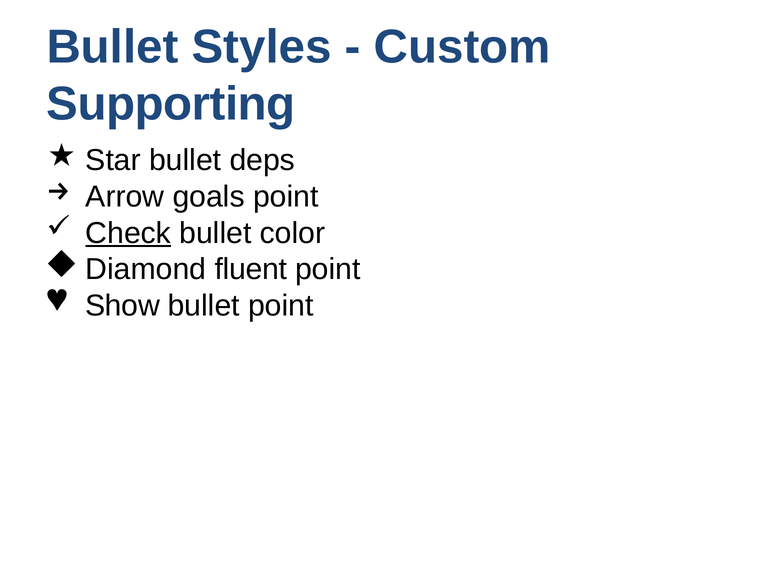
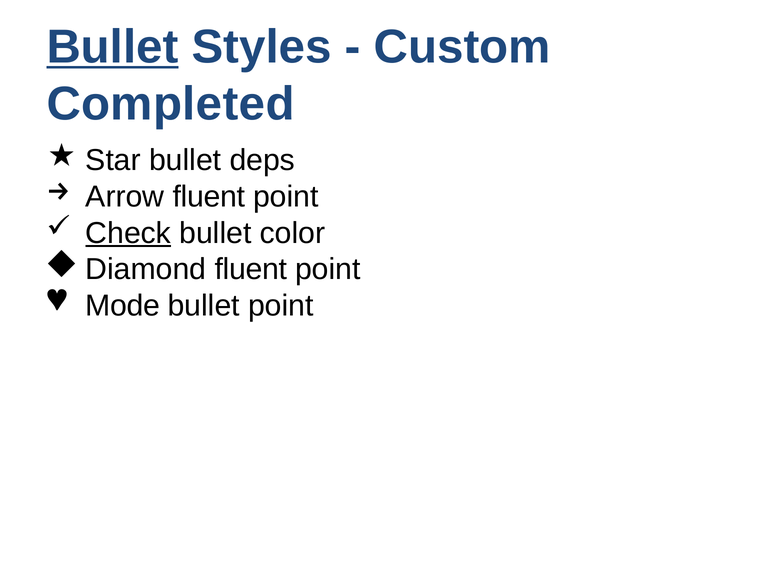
Bullet at (112, 47) underline: none -> present
Supporting: Supporting -> Completed
Arrow goals: goals -> fluent
Show: Show -> Mode
